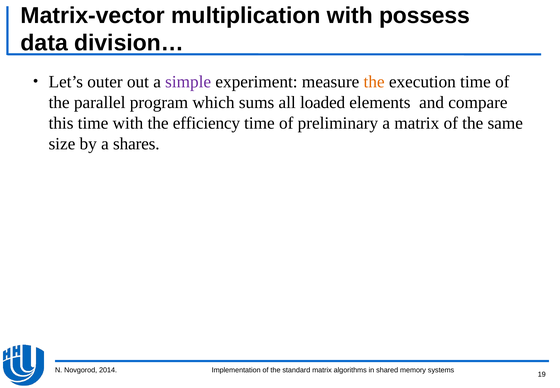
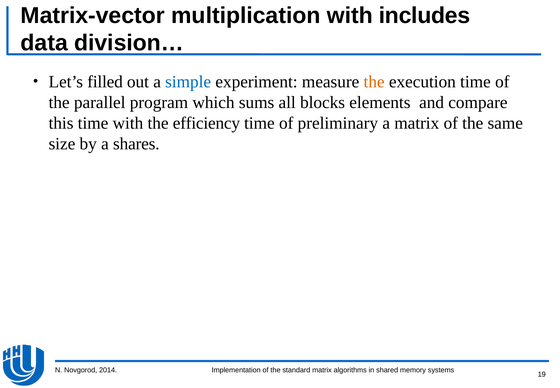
possess: possess -> includes
outer: outer -> filled
simple colour: purple -> blue
loaded: loaded -> blocks
